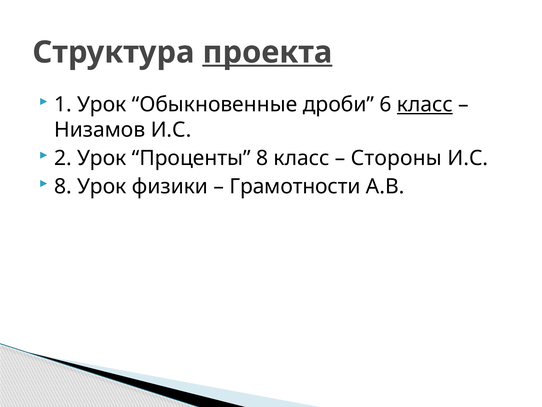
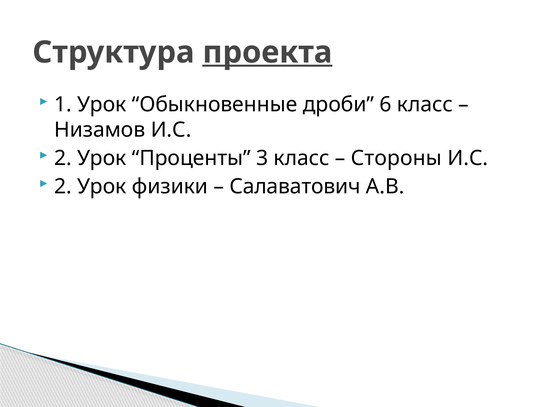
класс at (425, 105) underline: present -> none
Проценты 8: 8 -> 3
8 at (63, 186): 8 -> 2
Грамотности: Грамотности -> Салаватович
